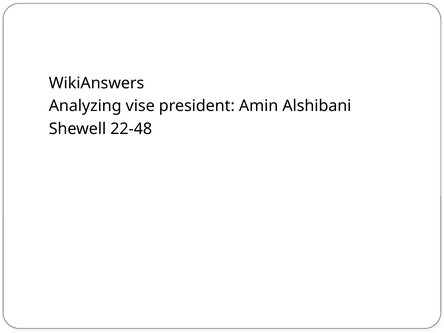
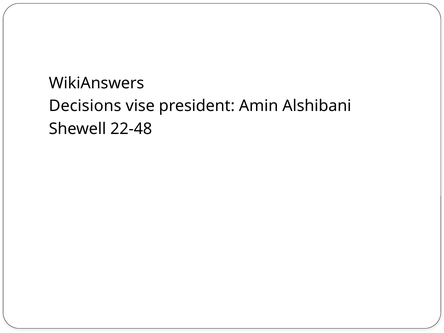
Analyzing: Analyzing -> Decisions
